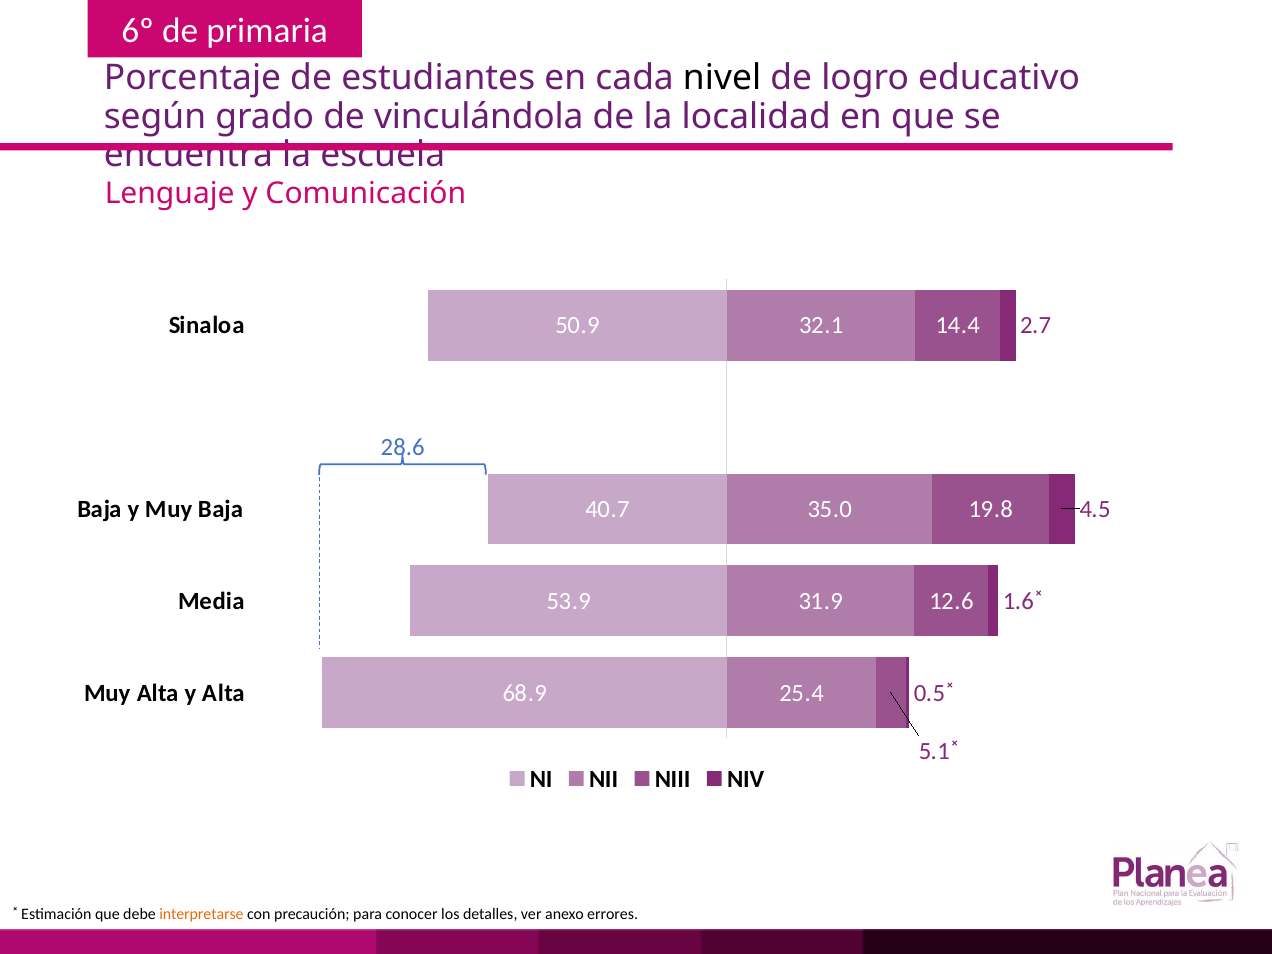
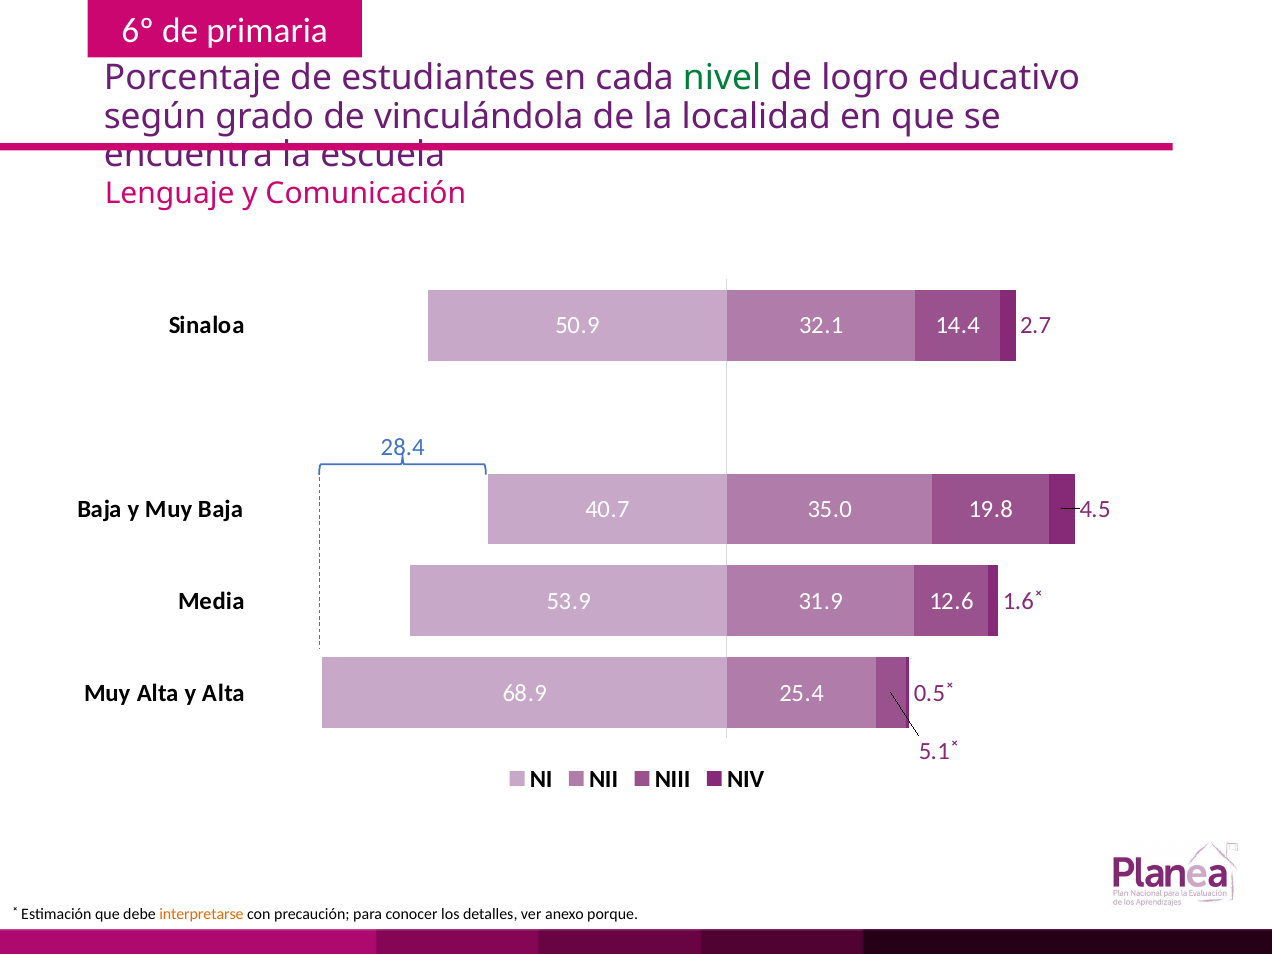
nivel colour: black -> green
28.6: 28.6 -> 28.4
errores: errores -> porque
